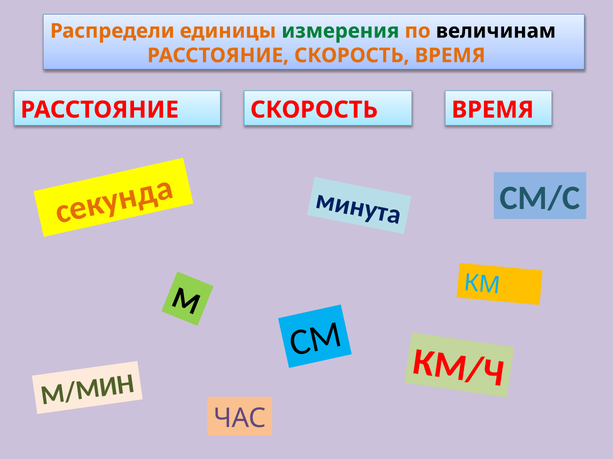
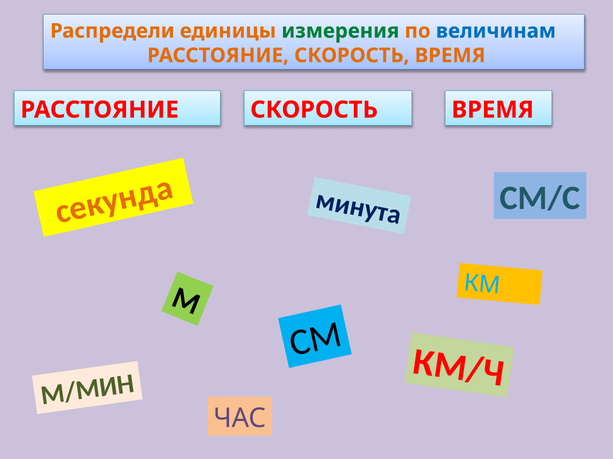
величинам colour: black -> blue
